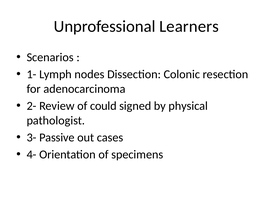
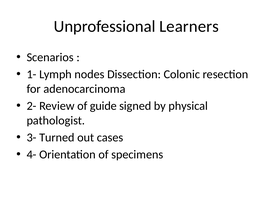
could: could -> guide
Passive: Passive -> Turned
